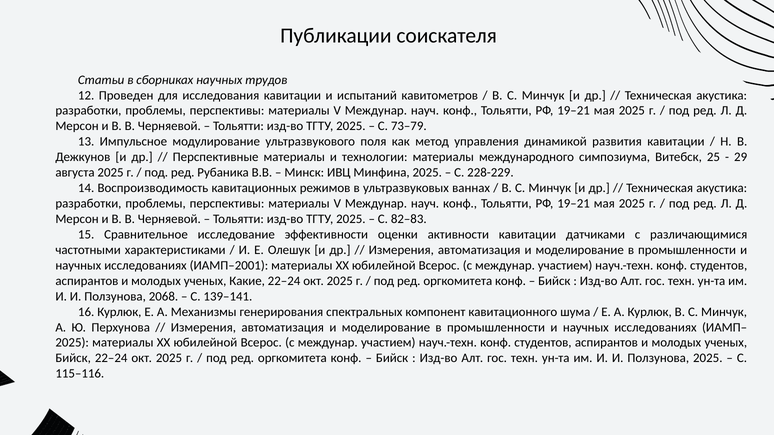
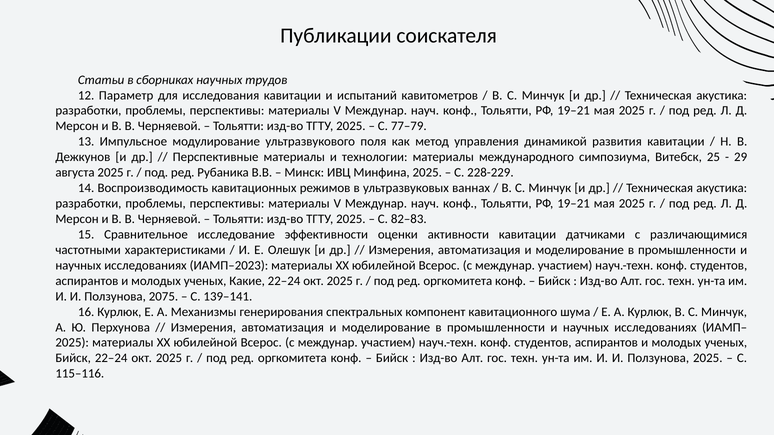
Проведен: Проведен -> Параметр
73–79: 73–79 -> 77–79
ИАМП–2001: ИАМП–2001 -> ИАМП–2023
2068: 2068 -> 2075
